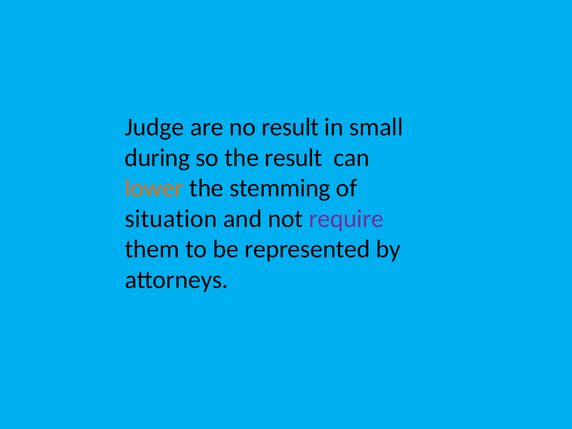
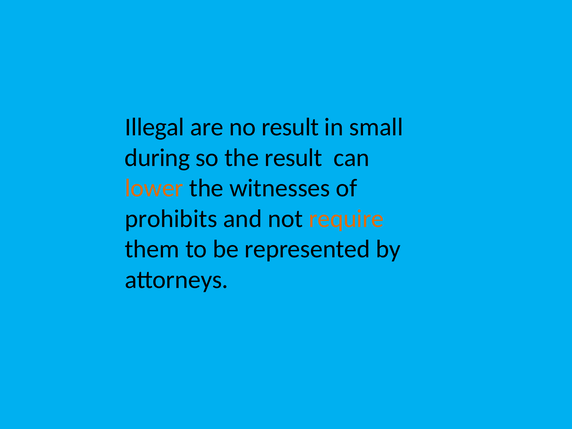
Judge: Judge -> Illegal
stemming: stemming -> witnesses
situation: situation -> prohibits
require colour: purple -> orange
